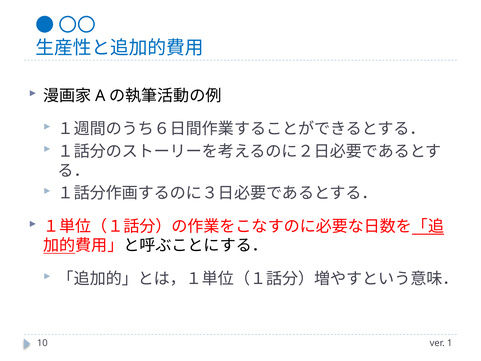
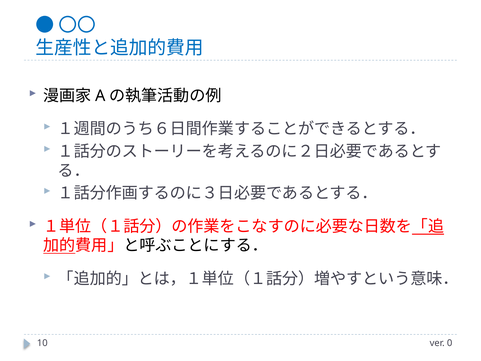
1: 1 -> 0
